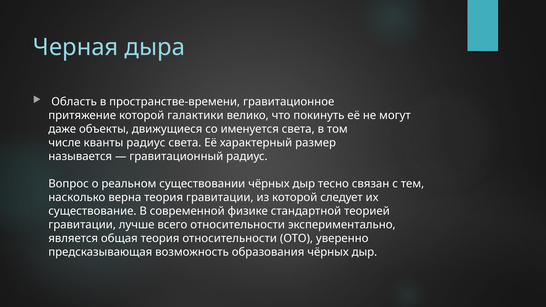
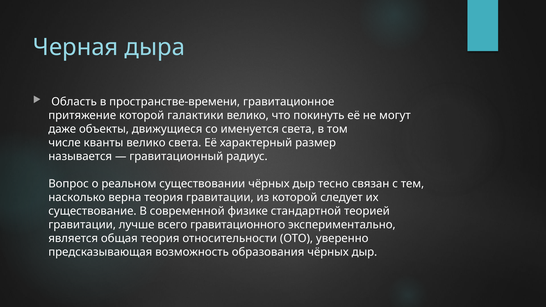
кванты радиус: радиус -> велико
всего относительности: относительности -> гравитационного
